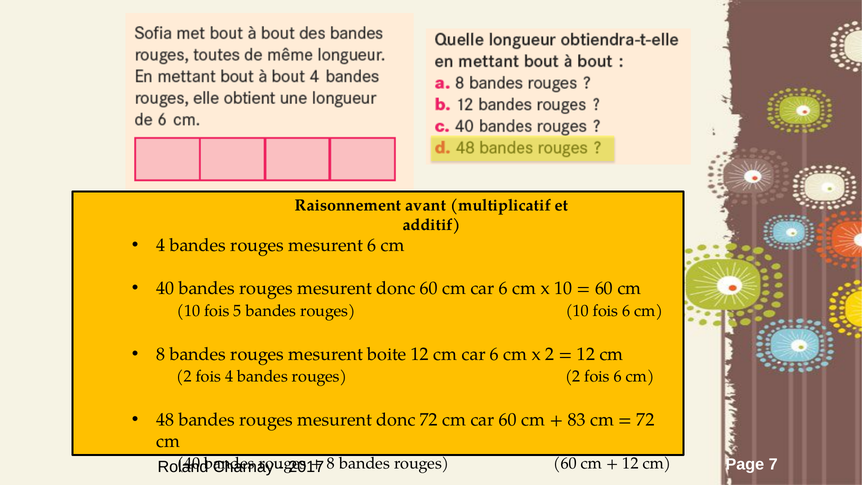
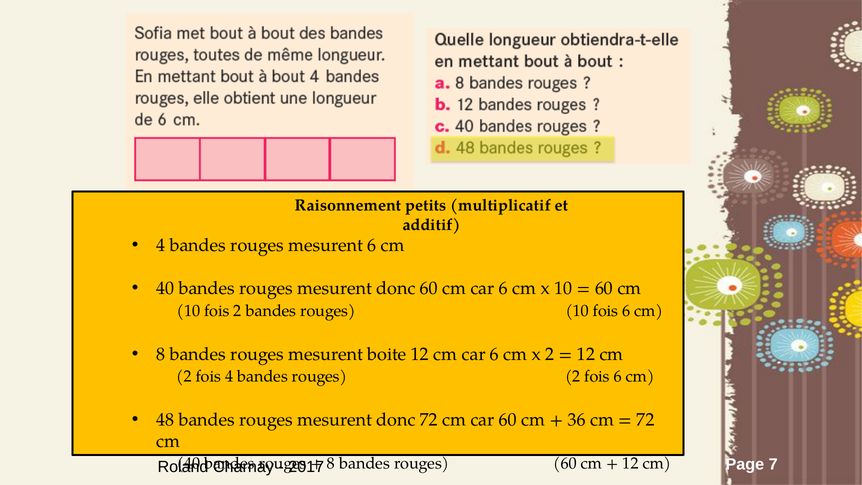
avant: avant -> petits
fois 5: 5 -> 2
83: 83 -> 36
